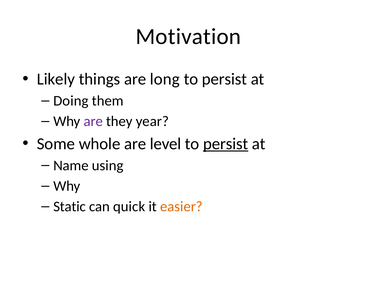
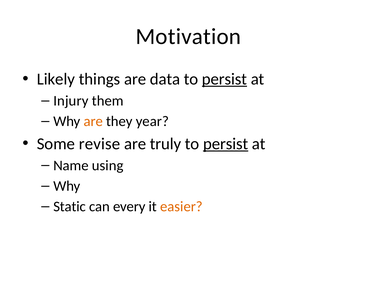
long: long -> data
persist at (225, 79) underline: none -> present
Doing: Doing -> Injury
are at (93, 121) colour: purple -> orange
whole: whole -> revise
level: level -> truly
quick: quick -> every
